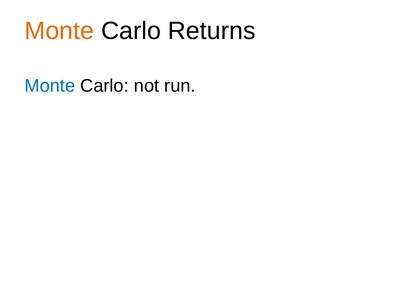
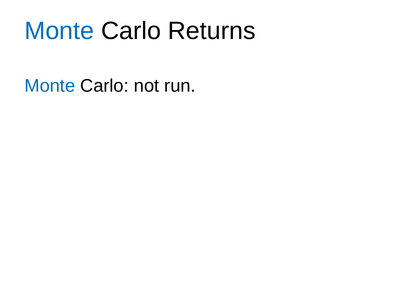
Monte at (59, 31) colour: orange -> blue
